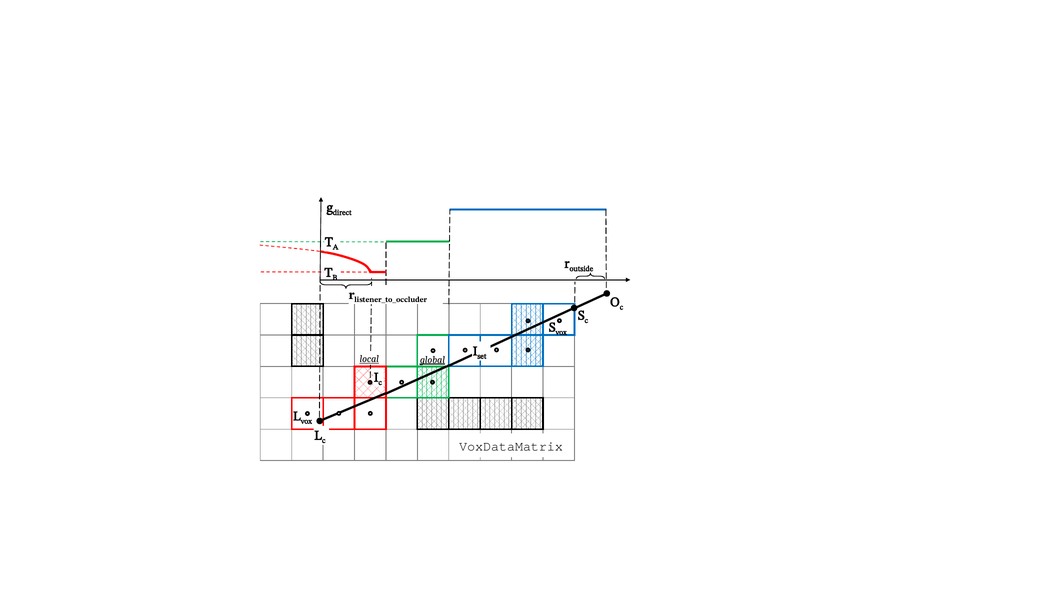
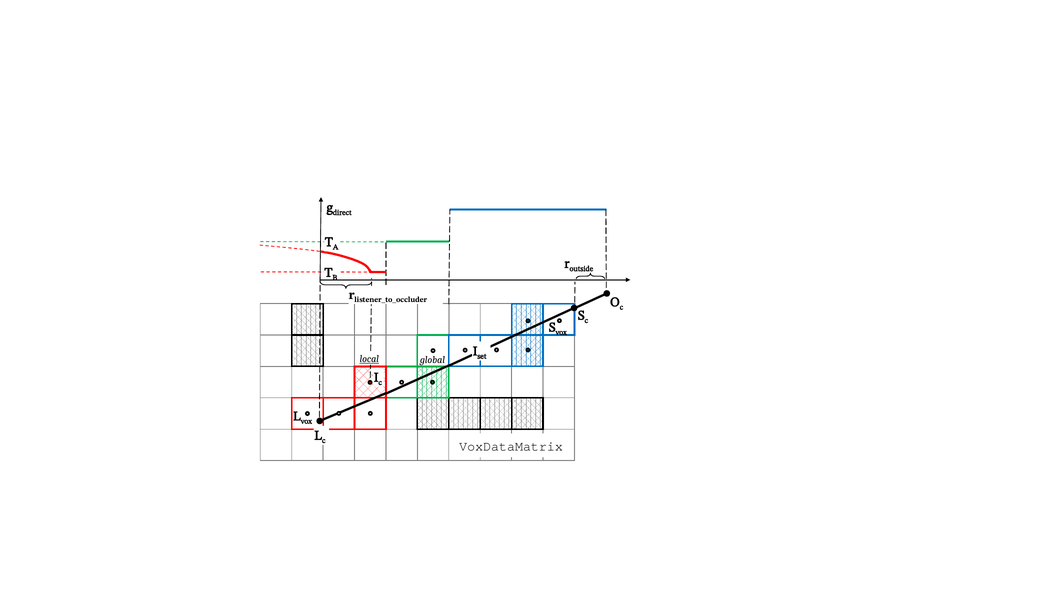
global underline: present -> none
